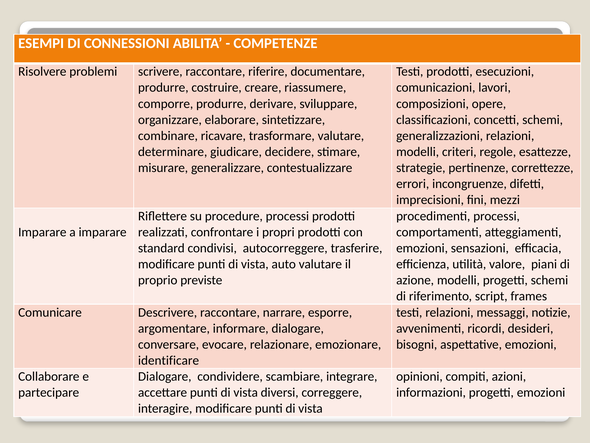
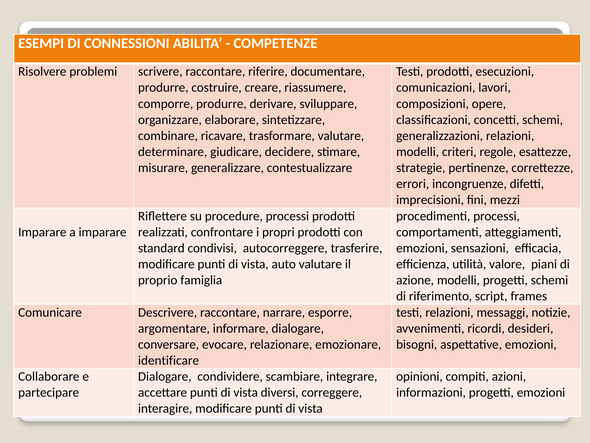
previste: previste -> famiglia
